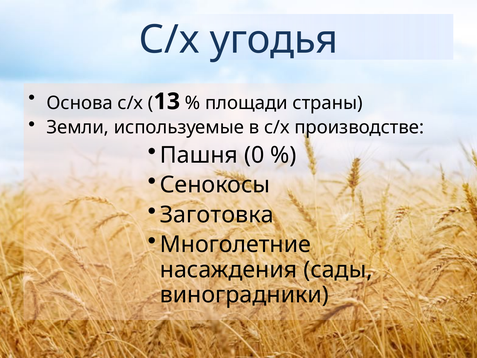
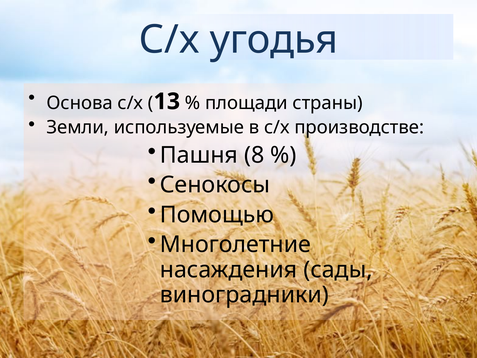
0: 0 -> 8
Заготовка: Заготовка -> Помощью
